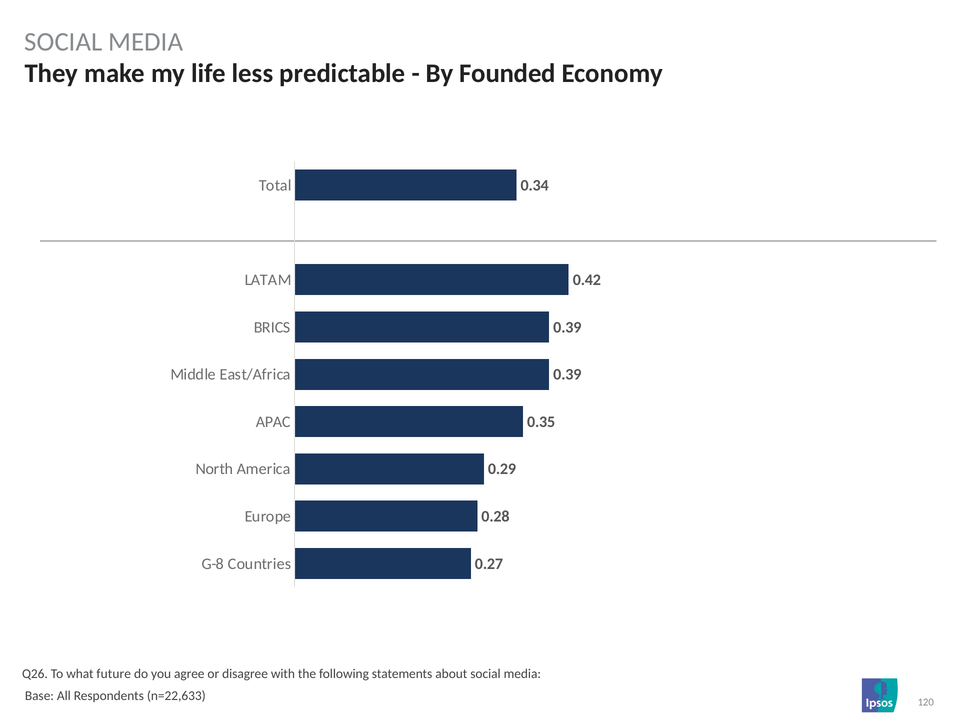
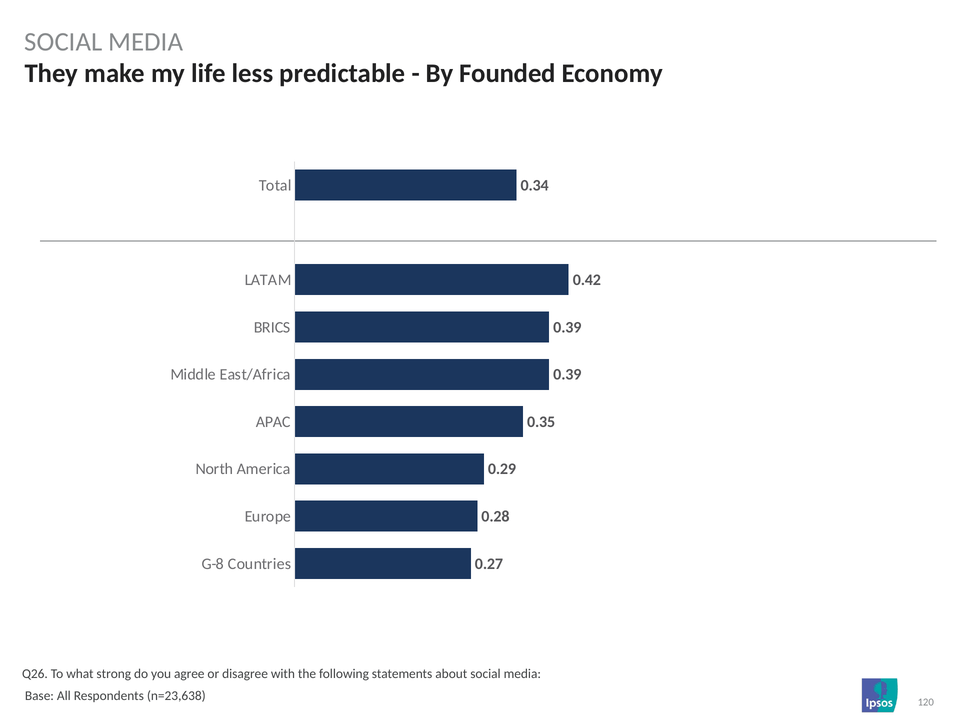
future: future -> strong
n=22,633: n=22,633 -> n=23,638
